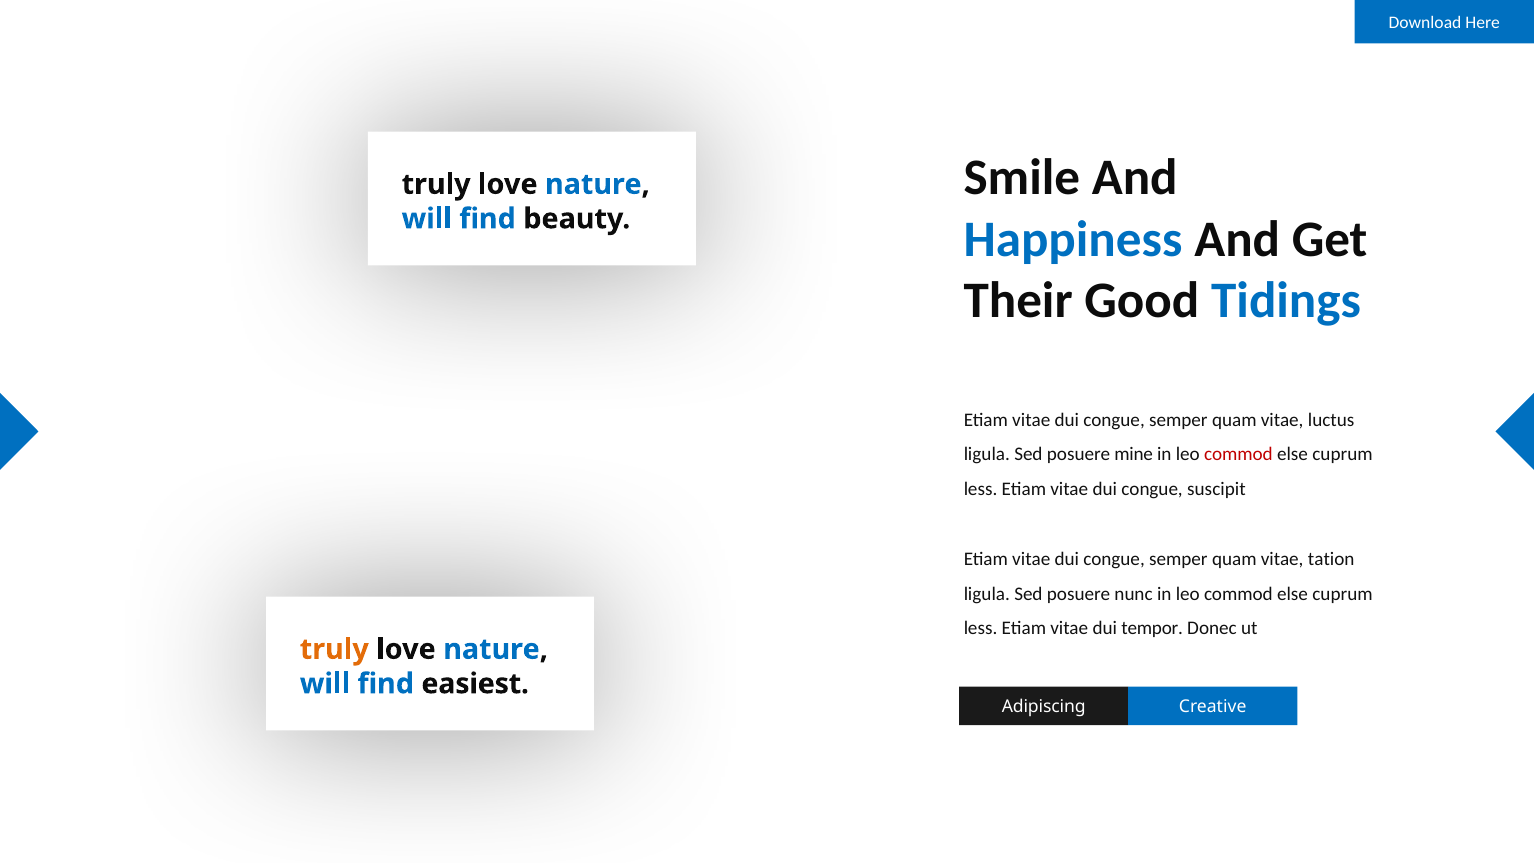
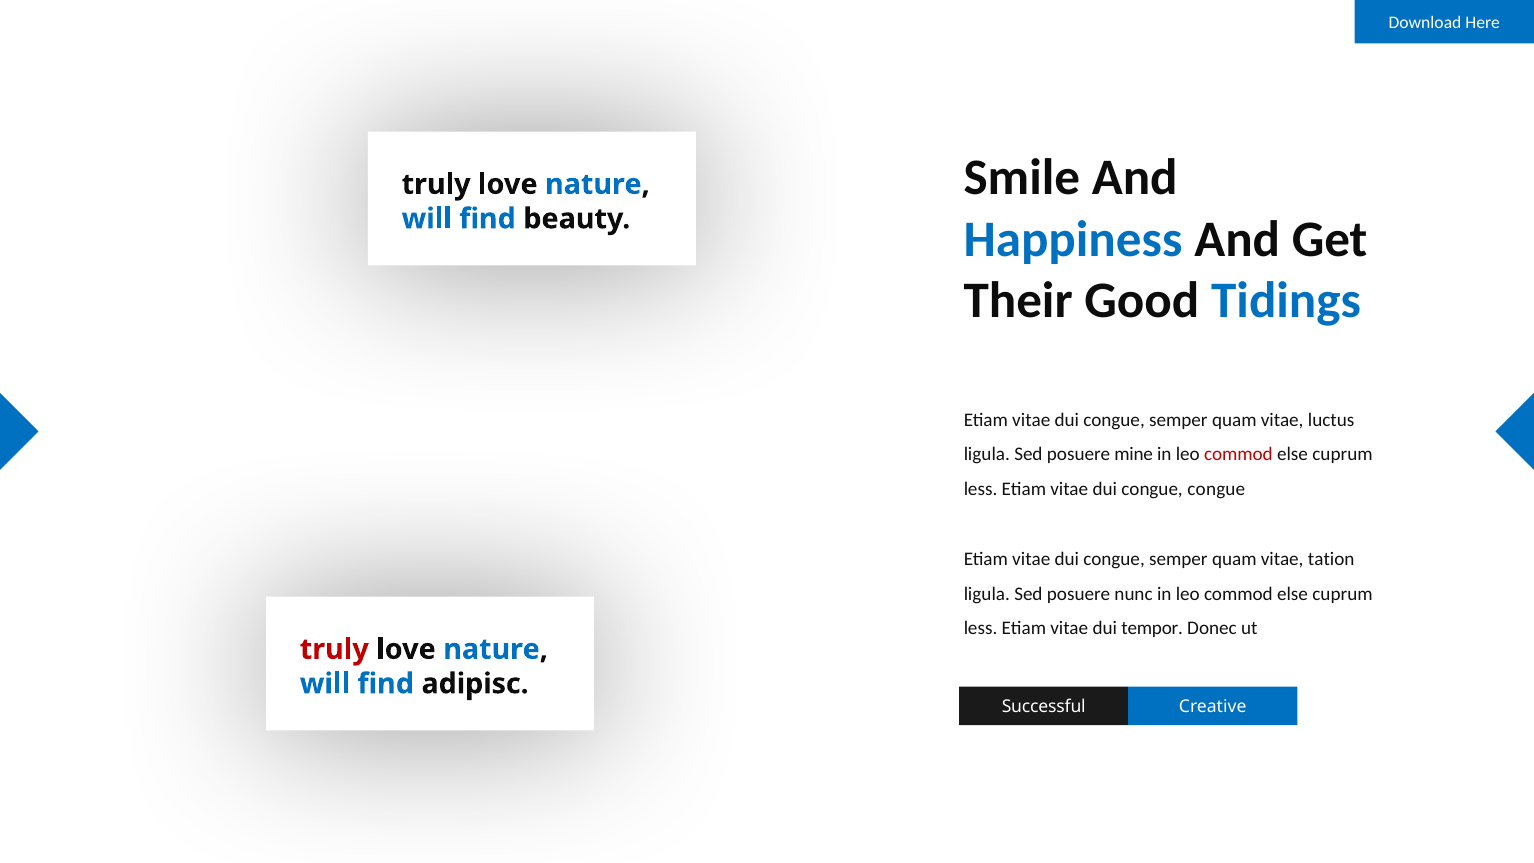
congue suscipit: suscipit -> congue
truly at (334, 649) colour: orange -> red
easiest: easiest -> adipisc
Adipiscing: Adipiscing -> Successful
